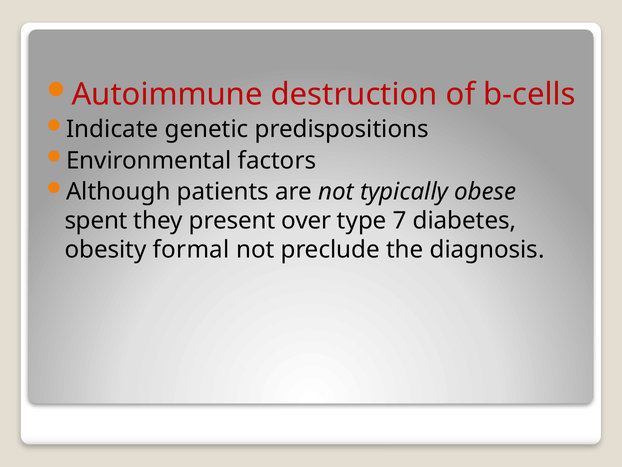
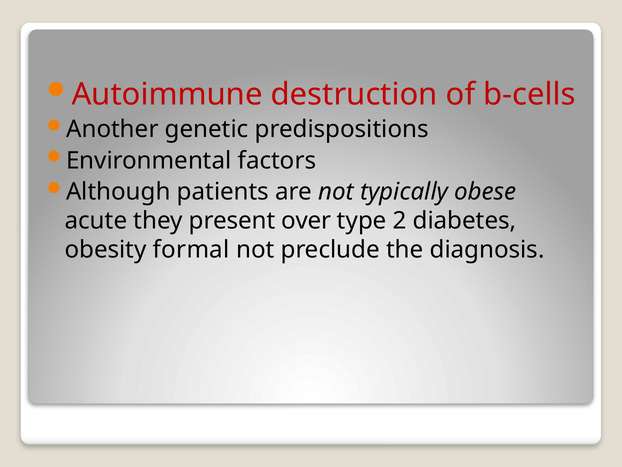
Indicate: Indicate -> Another
spent: spent -> acute
7: 7 -> 2
